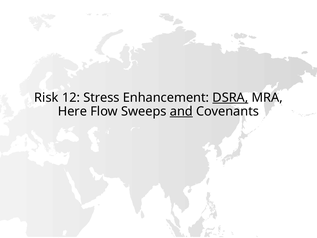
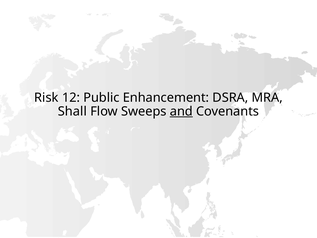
Stress: Stress -> Public
DSRA underline: present -> none
Here: Here -> Shall
